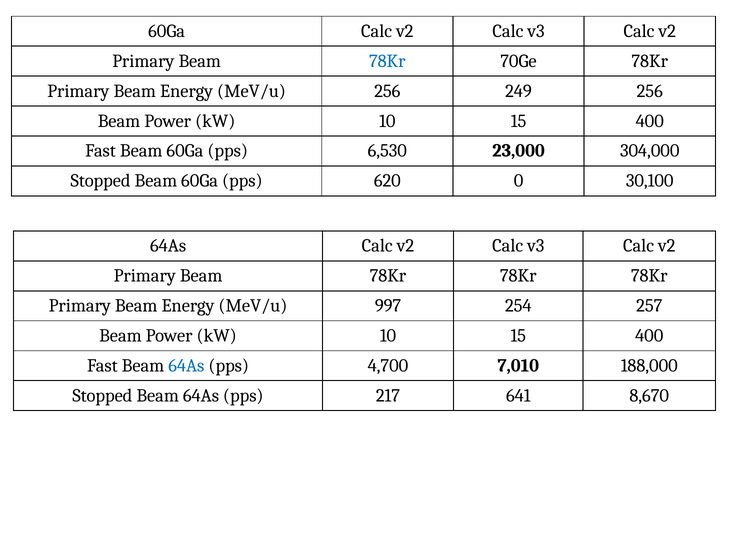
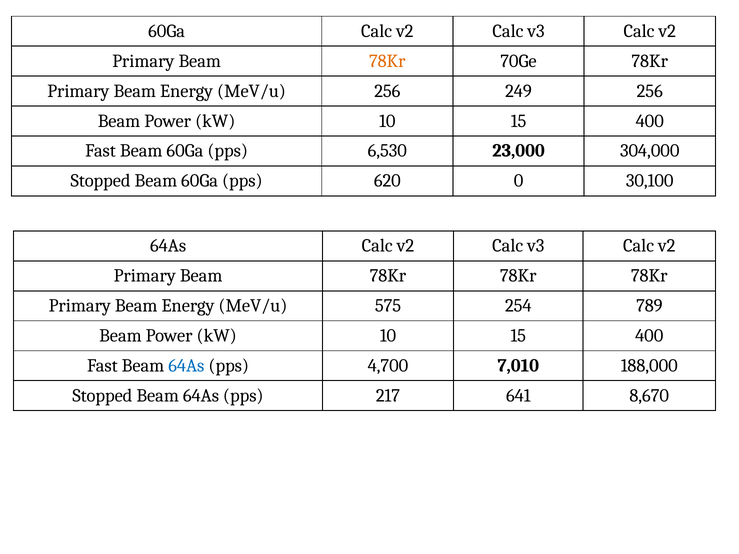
78Kr at (387, 61) colour: blue -> orange
997: 997 -> 575
257: 257 -> 789
